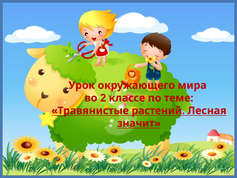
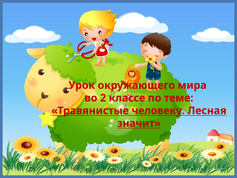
растений: растений -> человеку
